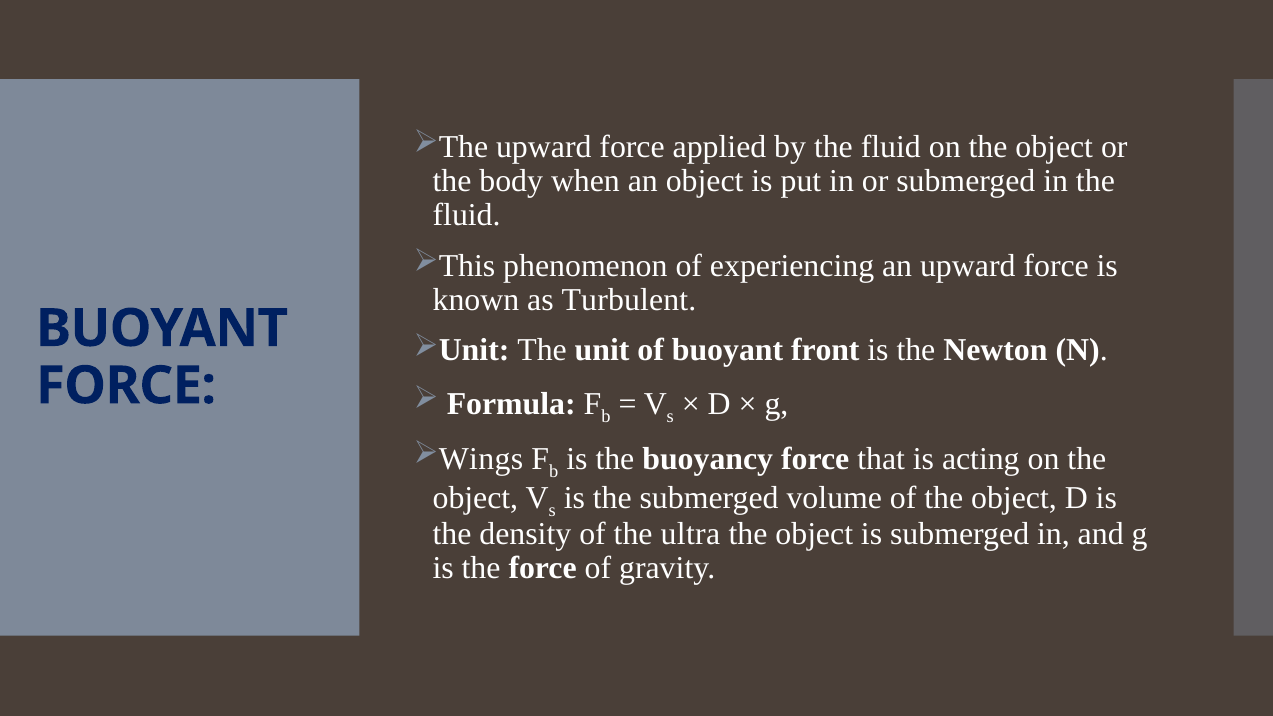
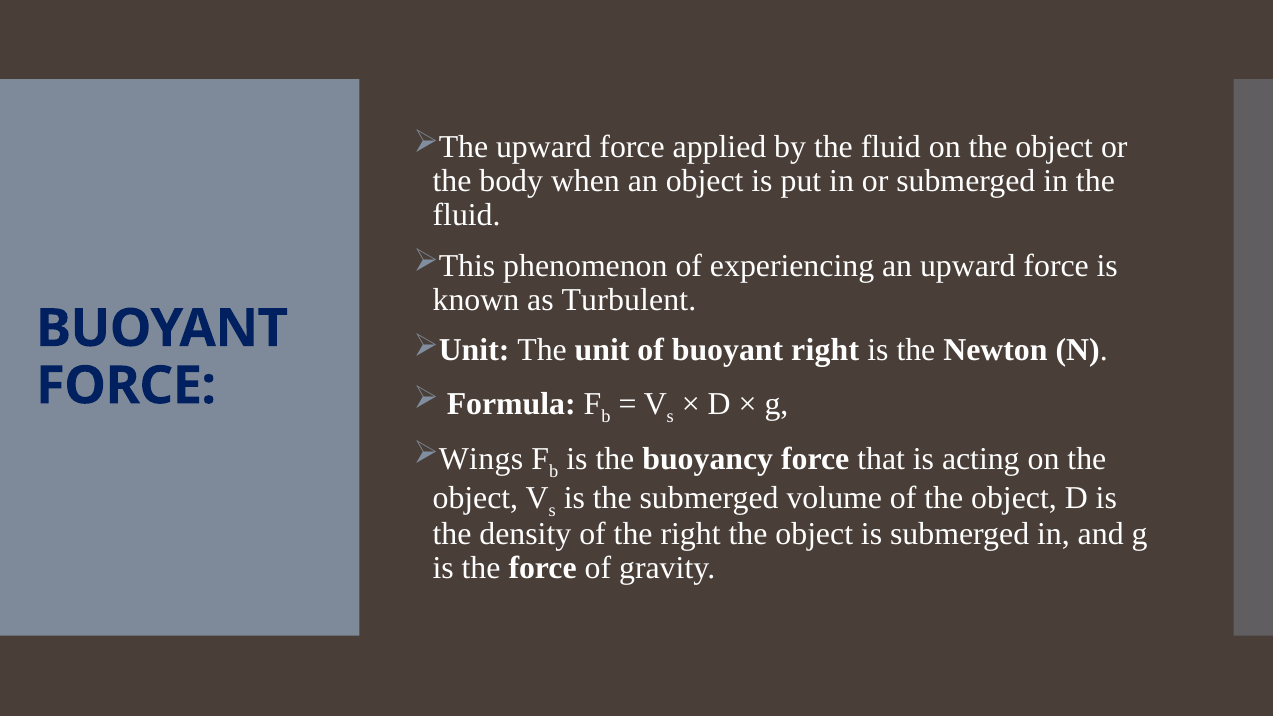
buoyant front: front -> right
the ultra: ultra -> right
